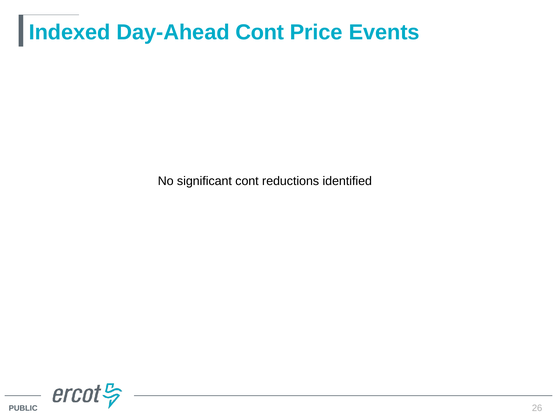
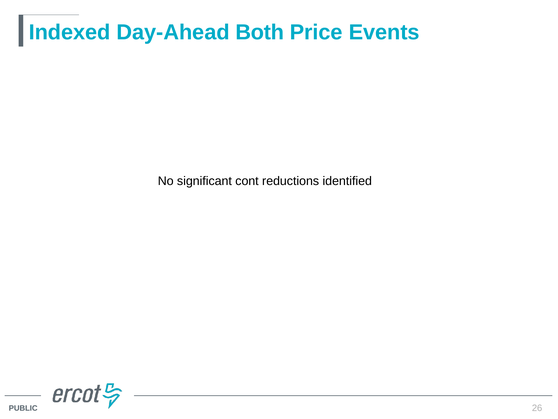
Day-Ahead Cont: Cont -> Both
